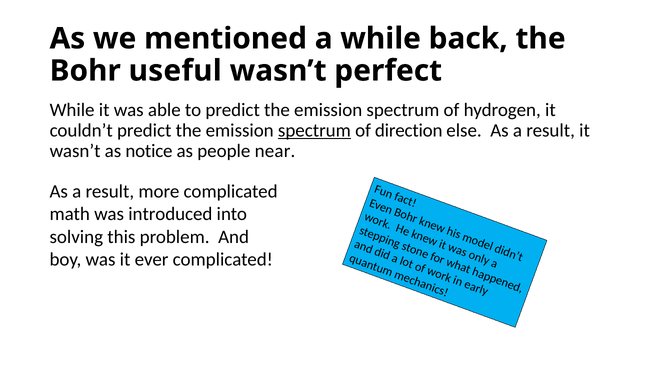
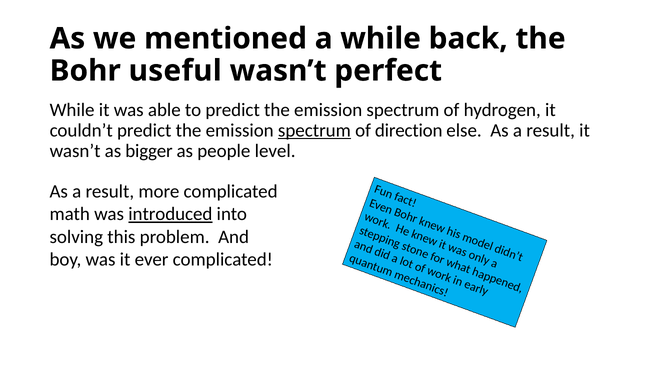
notice: notice -> bigger
near: near -> level
introduced underline: none -> present
